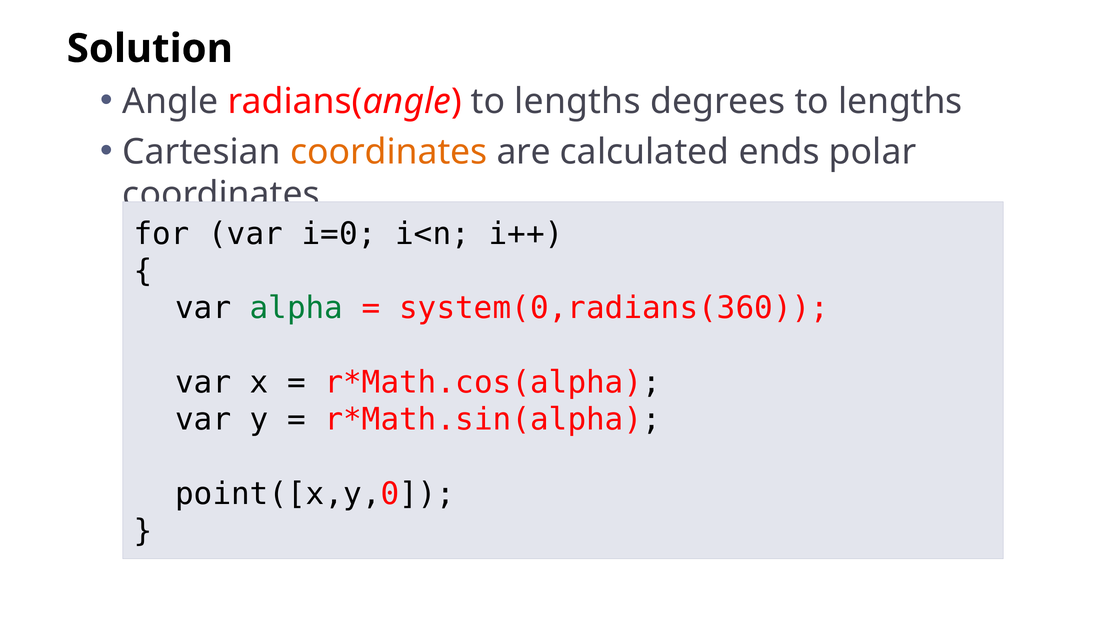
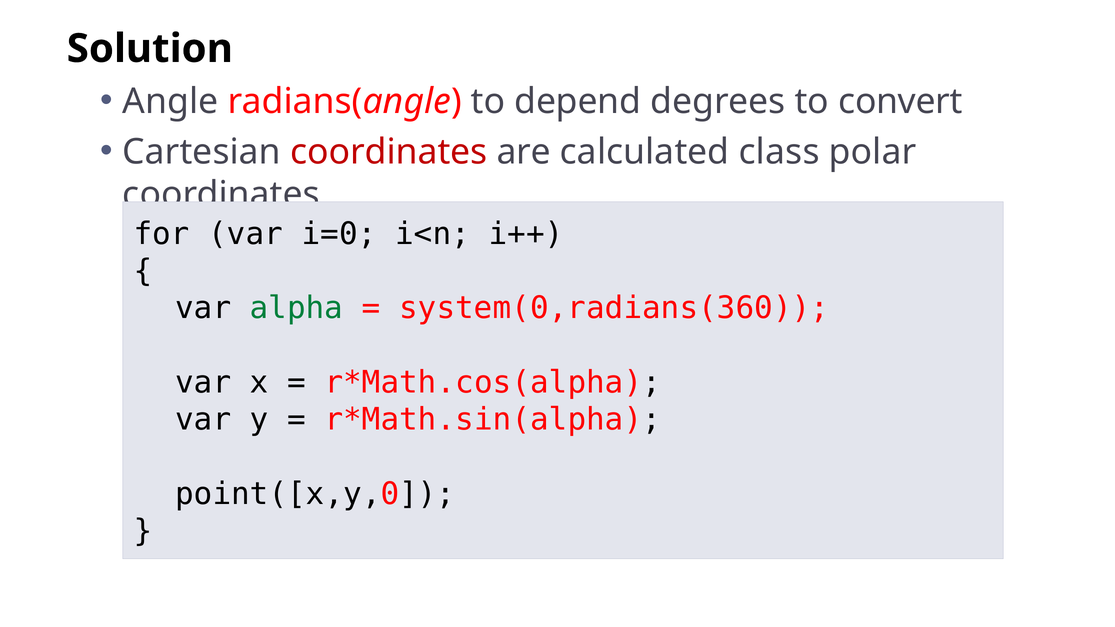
radians(angle to lengths: lengths -> depend
degrees to lengths: lengths -> convert
coordinates at (389, 152) colour: orange -> red
ends: ends -> class
